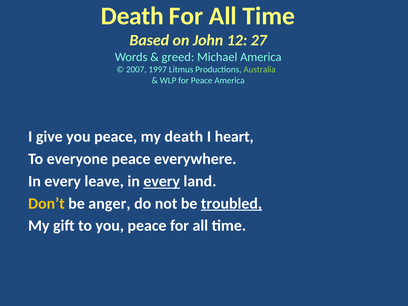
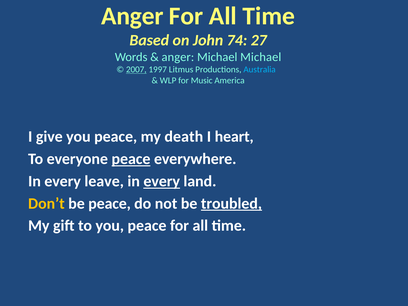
Death at (132, 16): Death -> Anger
12: 12 -> 74
greed at (178, 57): greed -> anger
Michael America: America -> Michael
2007 underline: none -> present
Australia colour: light green -> light blue
for Peace: Peace -> Music
peace at (131, 159) underline: none -> present
be anger: anger -> peace
